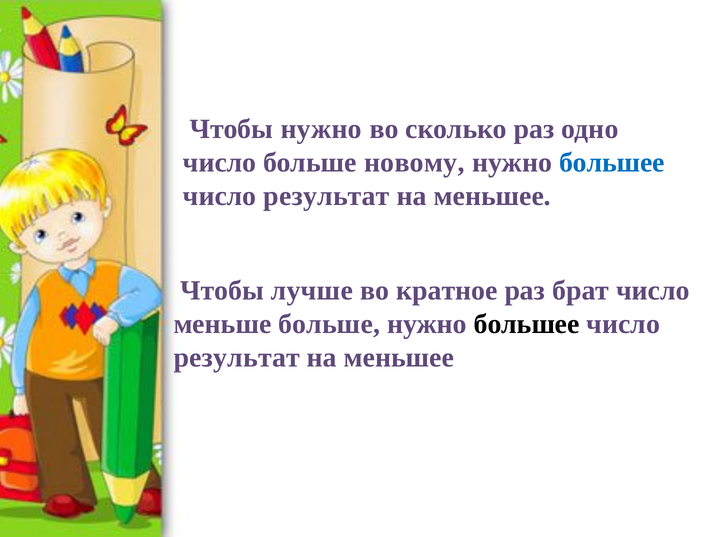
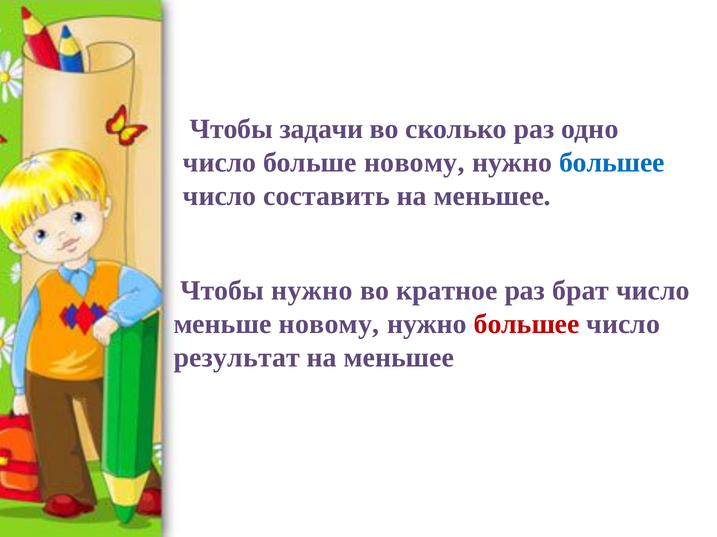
Чтобы нужно: нужно -> задачи
результат at (327, 196): результат -> составить
Чтобы лучше: лучше -> нужно
меньше больше: больше -> новому
большее at (527, 325) colour: black -> red
